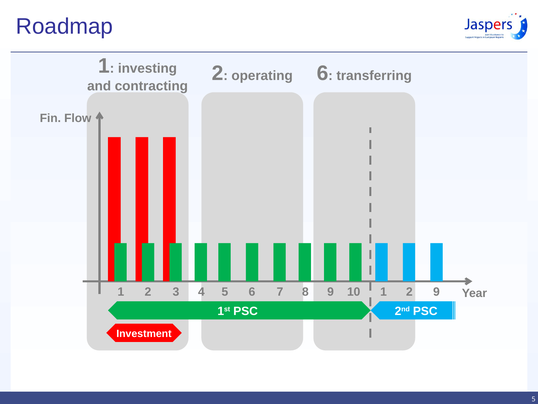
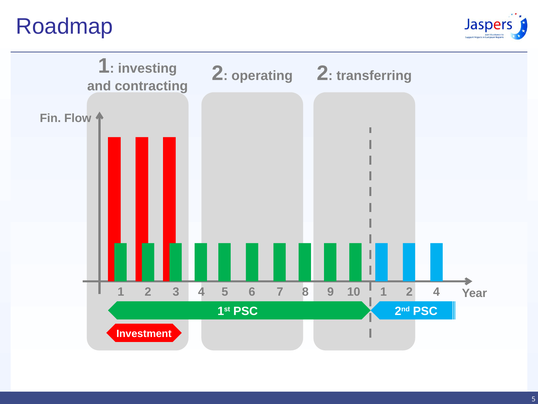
operating 6: 6 -> 2
2 9: 9 -> 4
